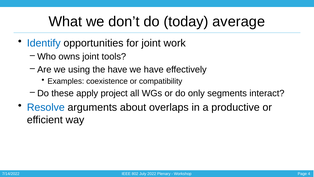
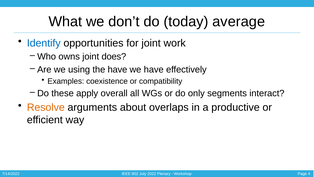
tools: tools -> does
project: project -> overall
Resolve colour: blue -> orange
